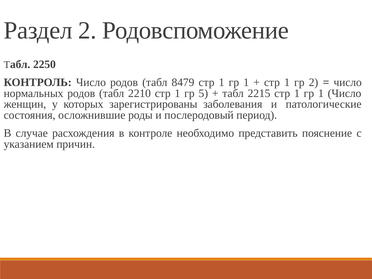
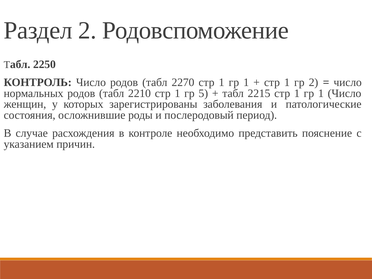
8479: 8479 -> 2270
